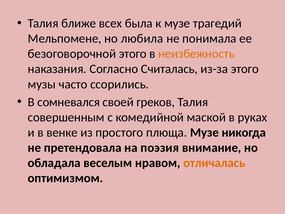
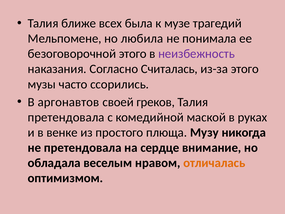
неизбежность colour: orange -> purple
сомневался: сомневался -> аргонавтов
совершенным at (66, 117): совершенным -> претендовала
плюща Музе: Музе -> Музу
поэзия: поэзия -> сердце
